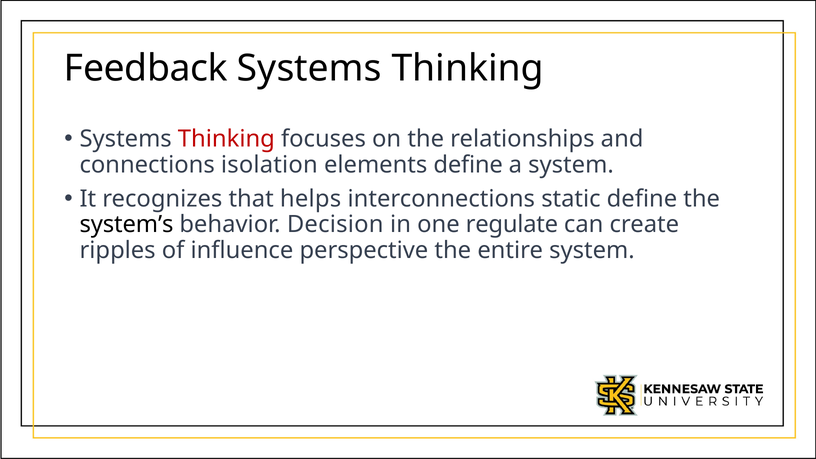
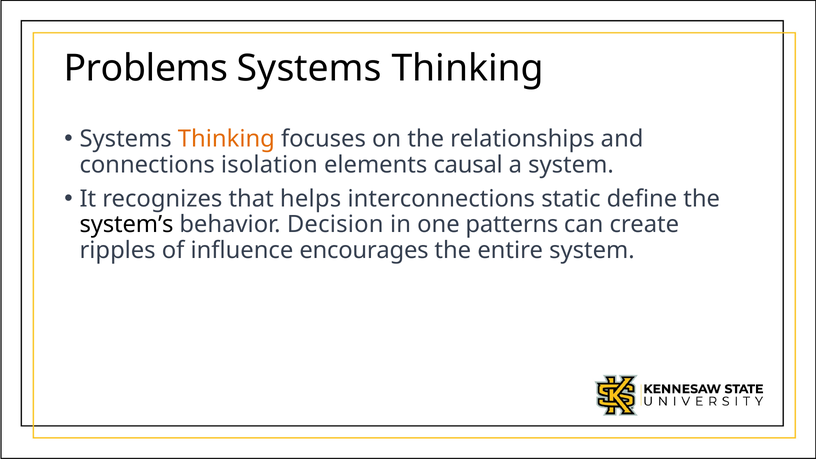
Feedback: Feedback -> Problems
Thinking at (226, 139) colour: red -> orange
elements define: define -> causal
regulate: regulate -> patterns
perspective: perspective -> encourages
